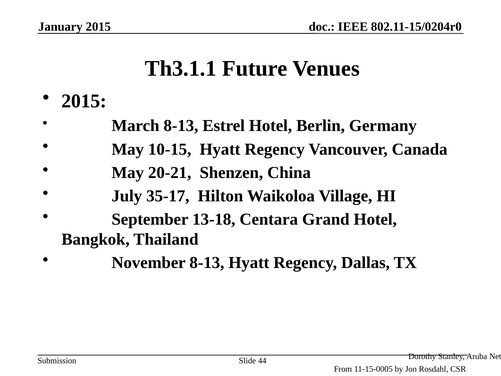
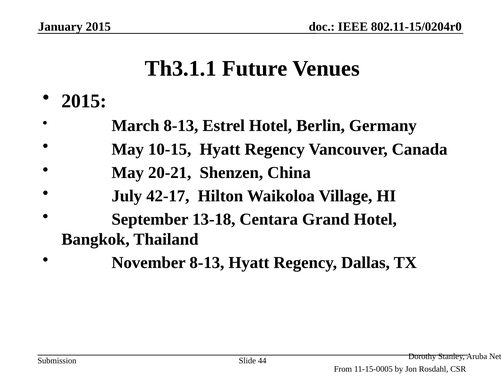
35-17: 35-17 -> 42-17
